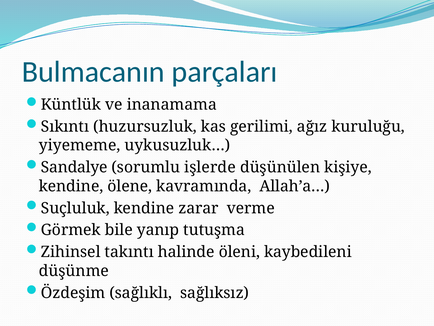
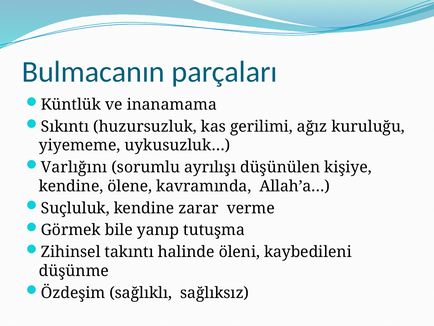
Sandalye: Sandalye -> Varlığını
işlerde: işlerde -> ayrılışı
